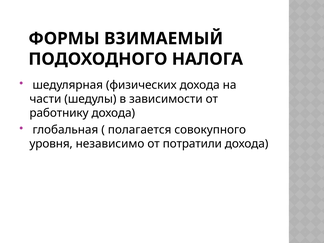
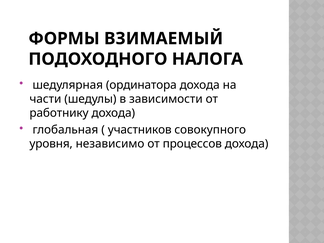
физических: физических -> ординатора
полагается: полагается -> участников
потратили: потратили -> процессов
